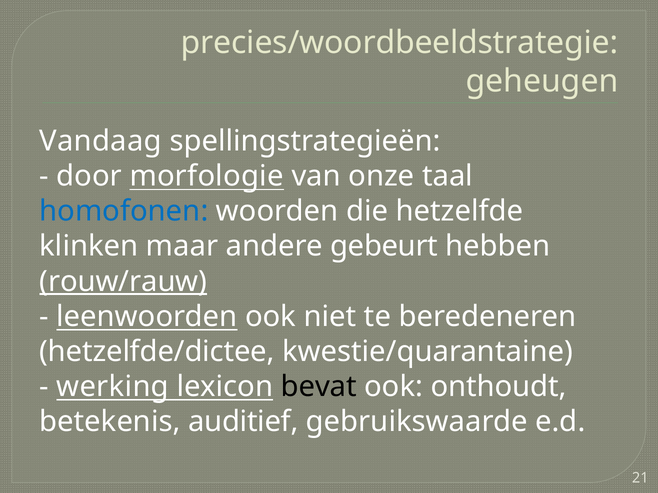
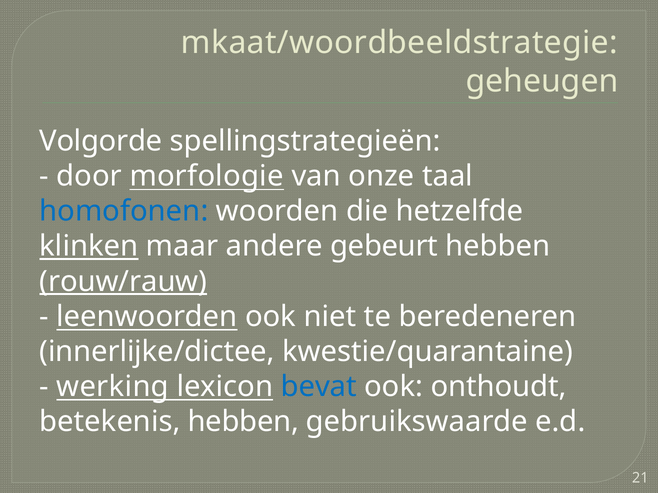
precies/woordbeeldstrategie: precies/woordbeeldstrategie -> mkaat/woordbeeldstrategie
Vandaag: Vandaag -> Volgorde
klinken underline: none -> present
hetzelfde/dictee: hetzelfde/dictee -> innerlijke/dictee
bevat colour: black -> blue
betekenis auditief: auditief -> hebben
